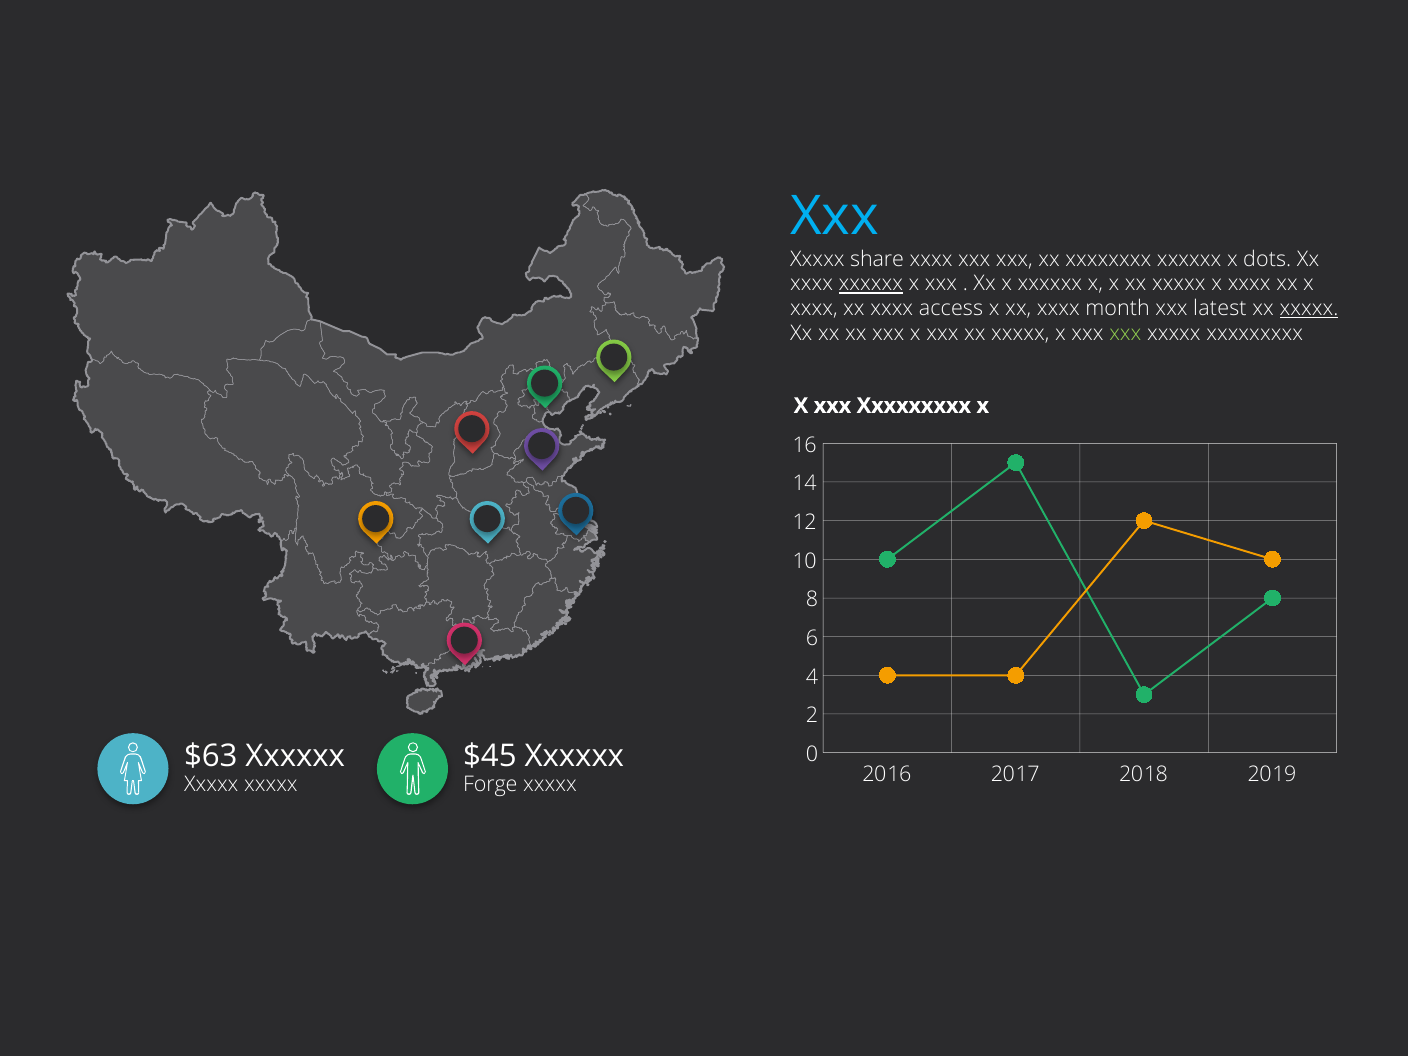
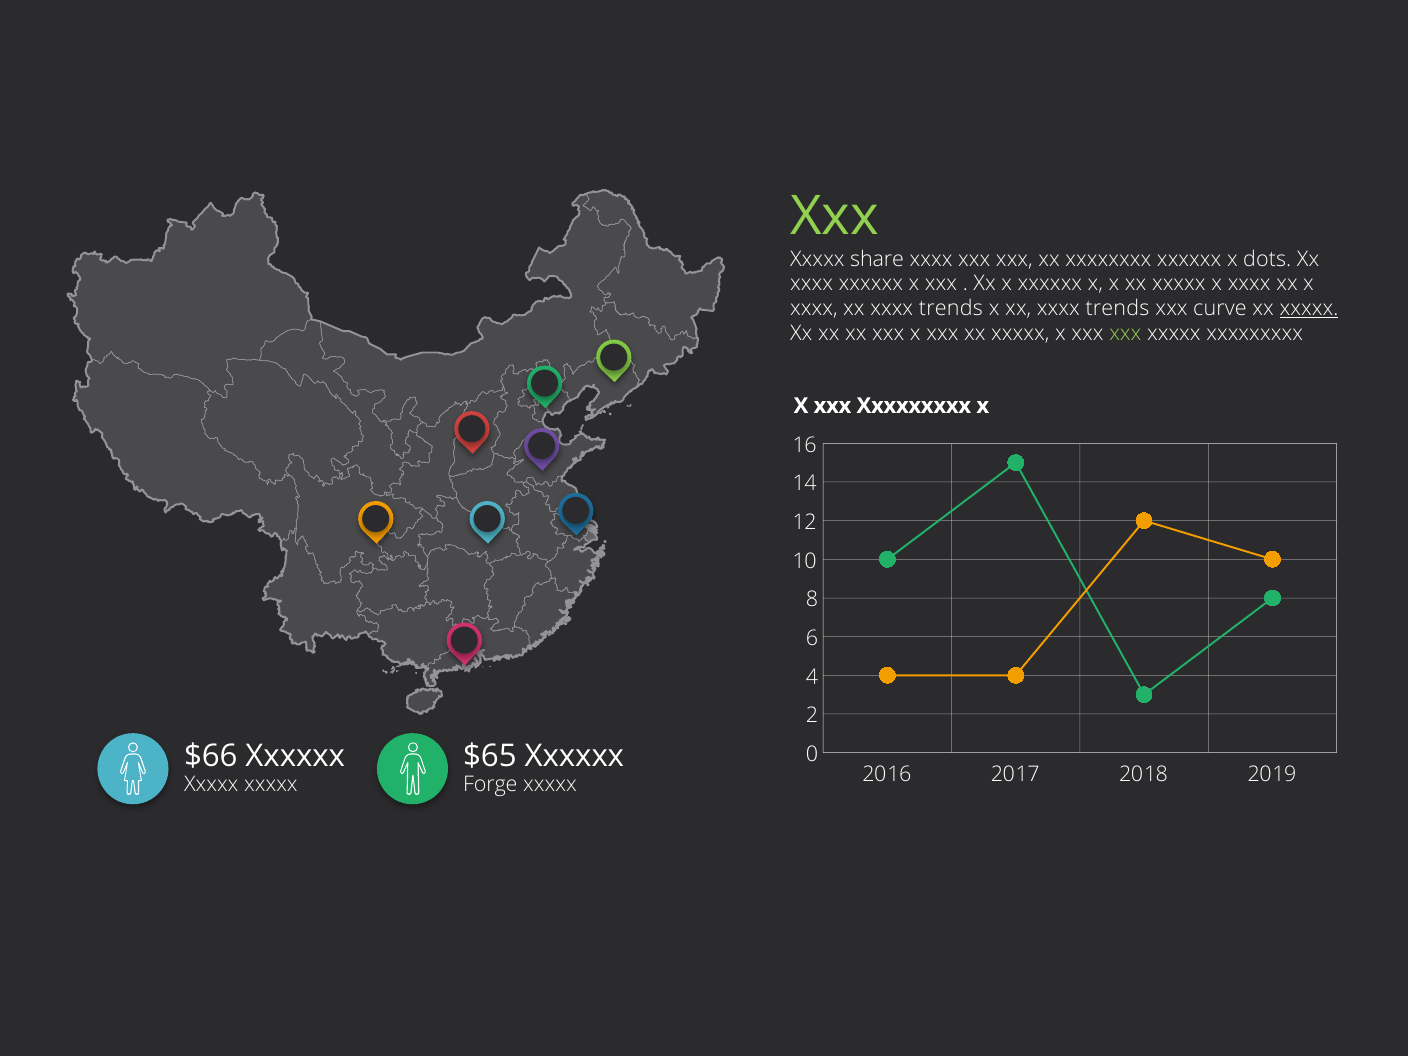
Xxx at (835, 216) colour: light blue -> light green
xxxxxx at (871, 284) underline: present -> none
xxxx xx xxxx access: access -> trends
x xx xxxx month: month -> trends
latest: latest -> curve
$63: $63 -> $66
$45: $45 -> $65
